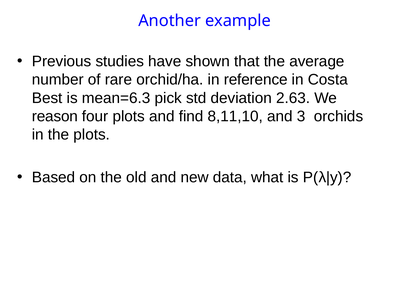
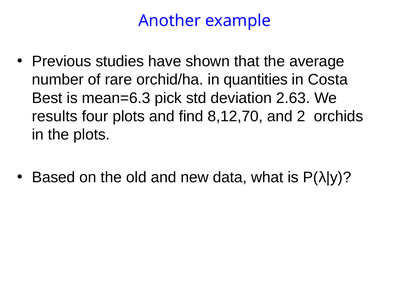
reference: reference -> quantities
reason: reason -> results
8,11,10: 8,11,10 -> 8,12,70
3: 3 -> 2
